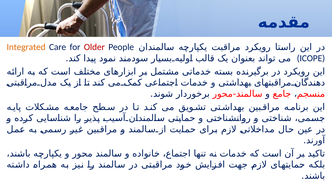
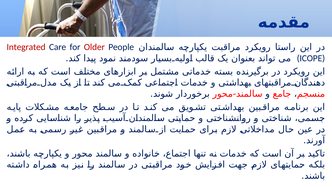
Integrated colour: orange -> red
